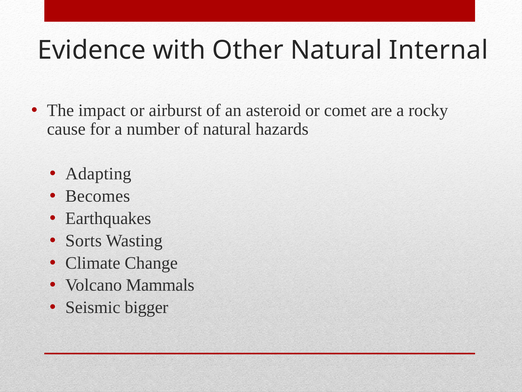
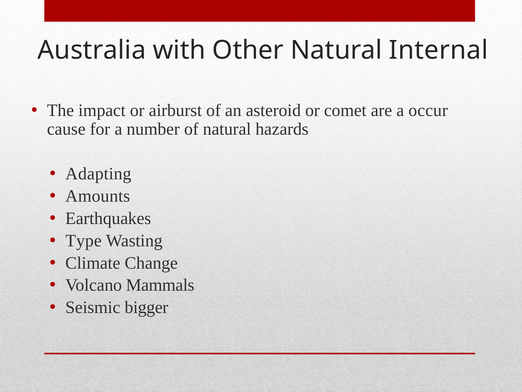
Evidence: Evidence -> Australia
rocky: rocky -> occur
Becomes: Becomes -> Amounts
Sorts: Sorts -> Type
